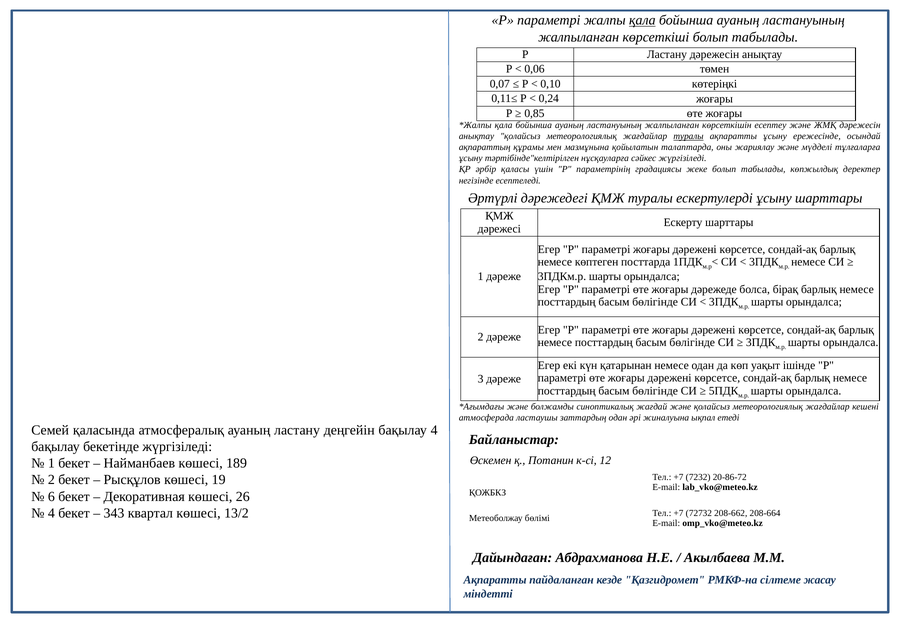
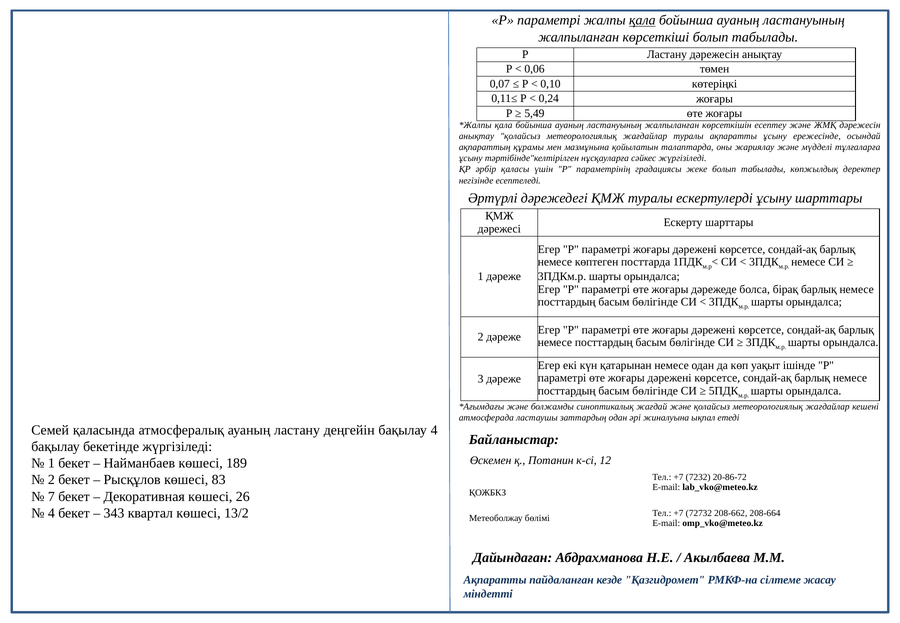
0,85: 0,85 -> 5,49
туралы at (689, 136) underline: present -> none
19: 19 -> 83
6: 6 -> 7
